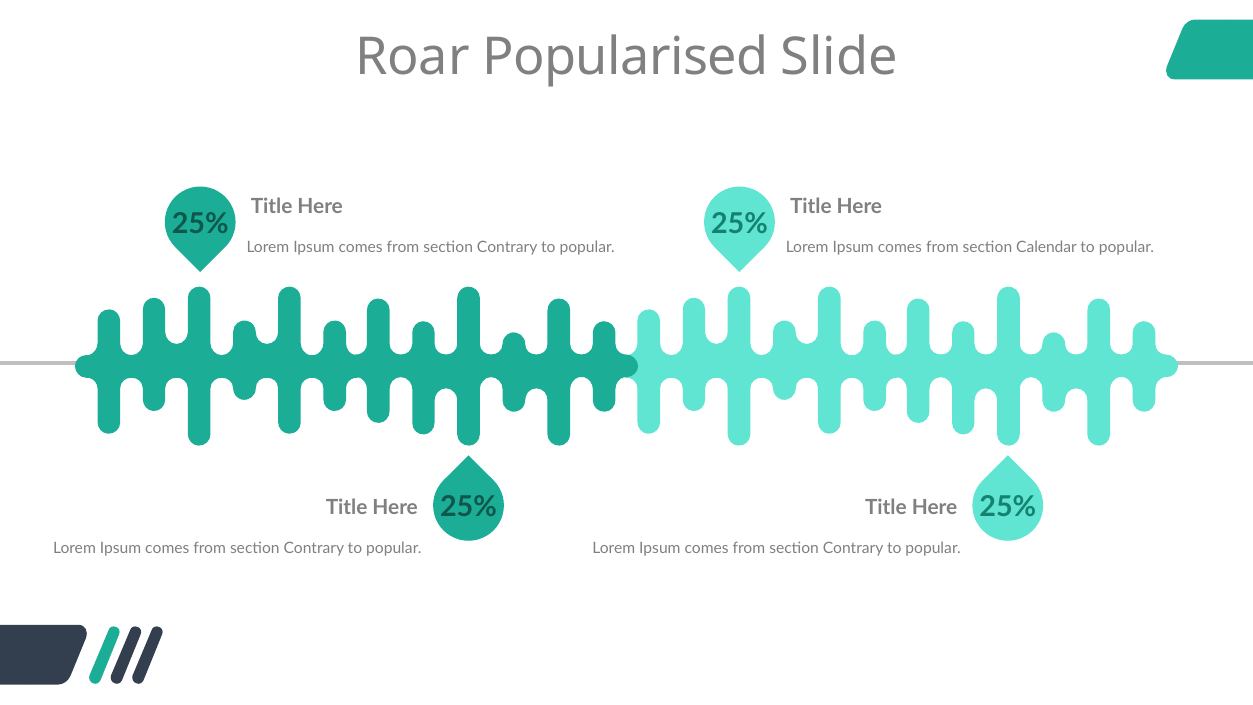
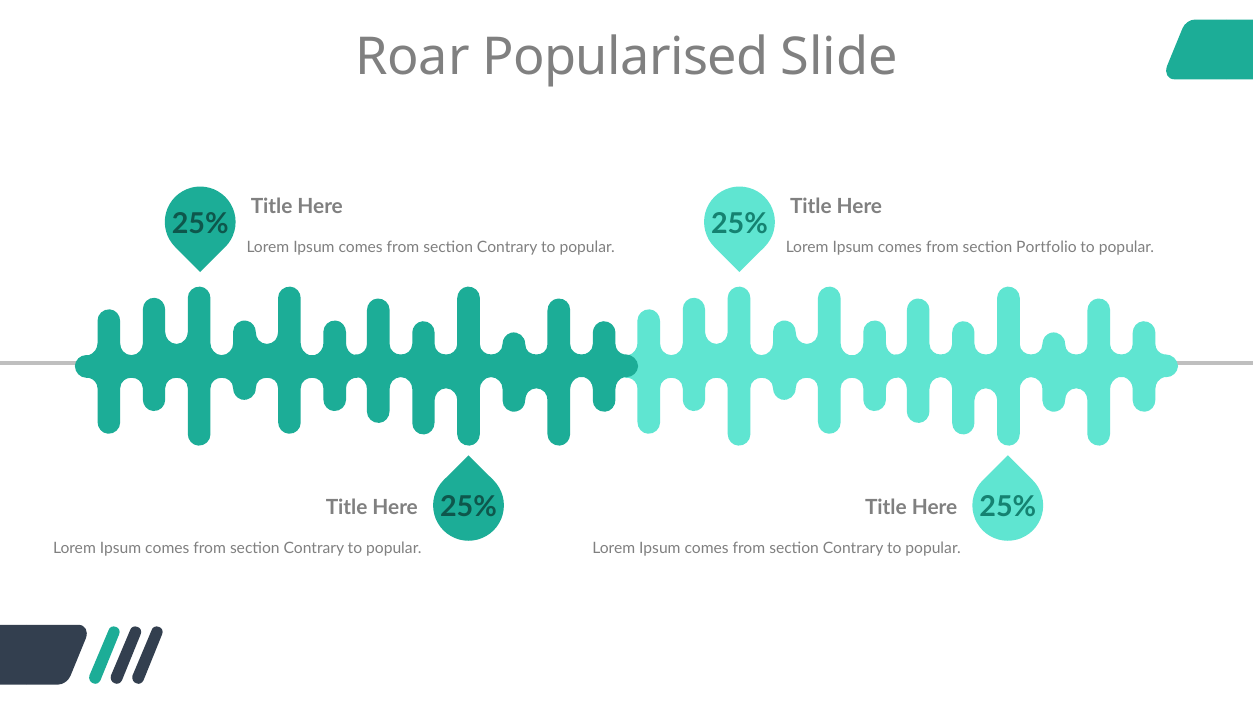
Calendar: Calendar -> Portfolio
